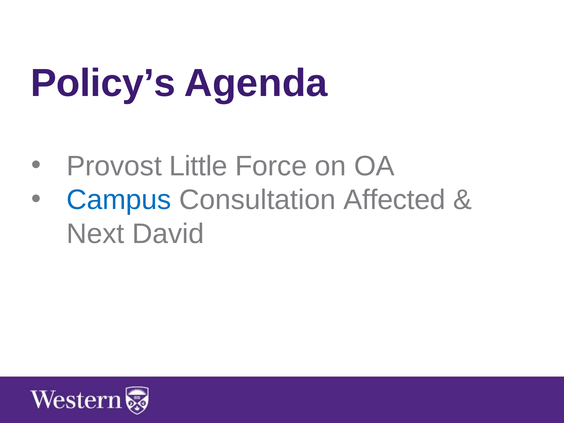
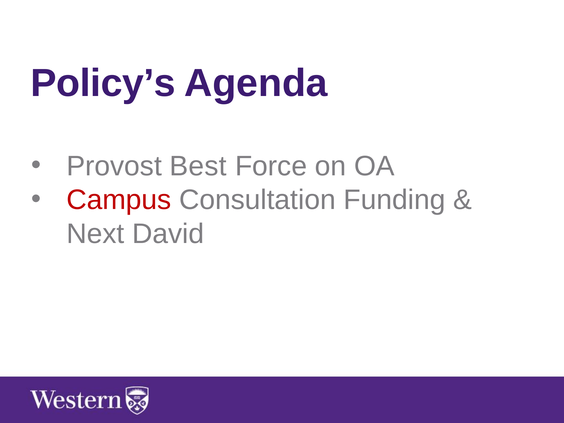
Little: Little -> Best
Campus colour: blue -> red
Affected: Affected -> Funding
